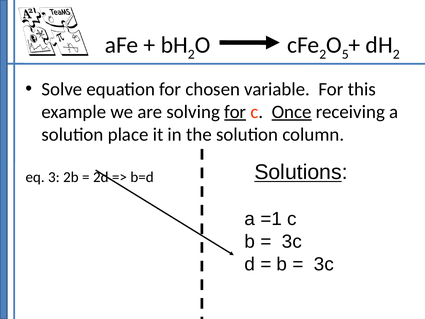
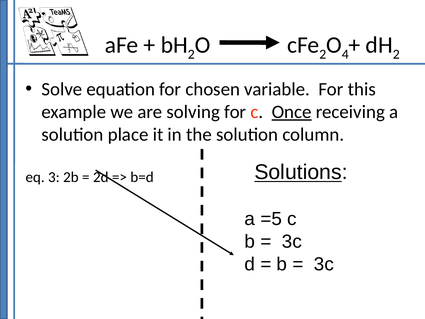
5: 5 -> 4
for at (235, 112) underline: present -> none
=1: =1 -> =5
